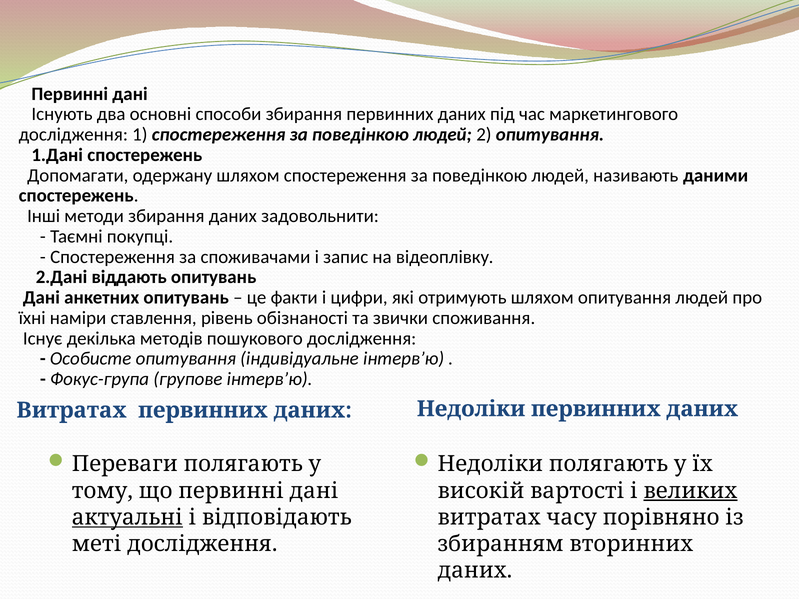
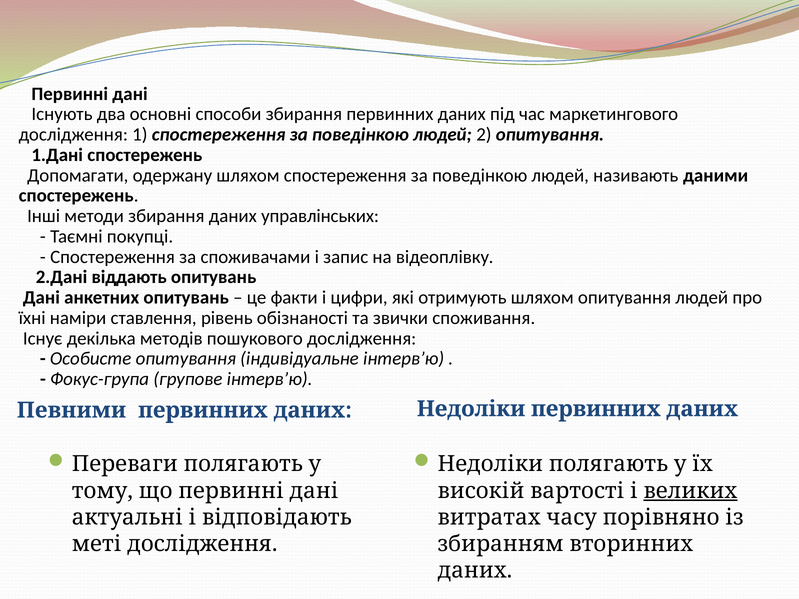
задовольнити: задовольнити -> управлінських
Витратах at (72, 410): Витратах -> Певними
актуальні underline: present -> none
